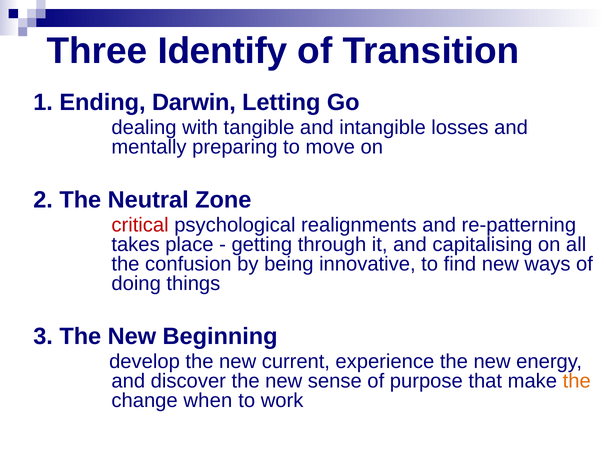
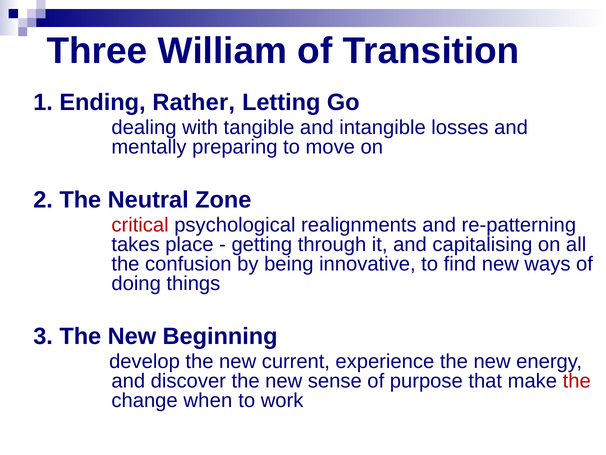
Identify: Identify -> William
Darwin: Darwin -> Rather
the at (577, 381) colour: orange -> red
